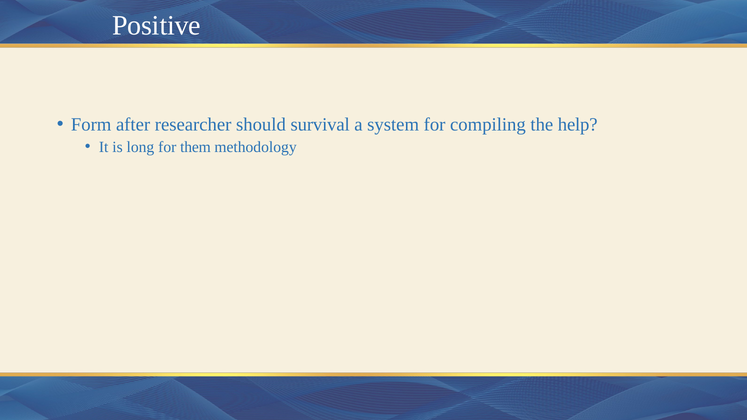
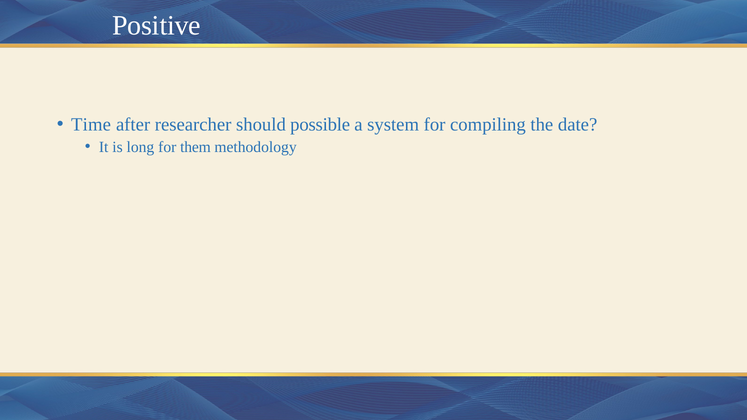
Form: Form -> Time
survival: survival -> possible
help: help -> date
